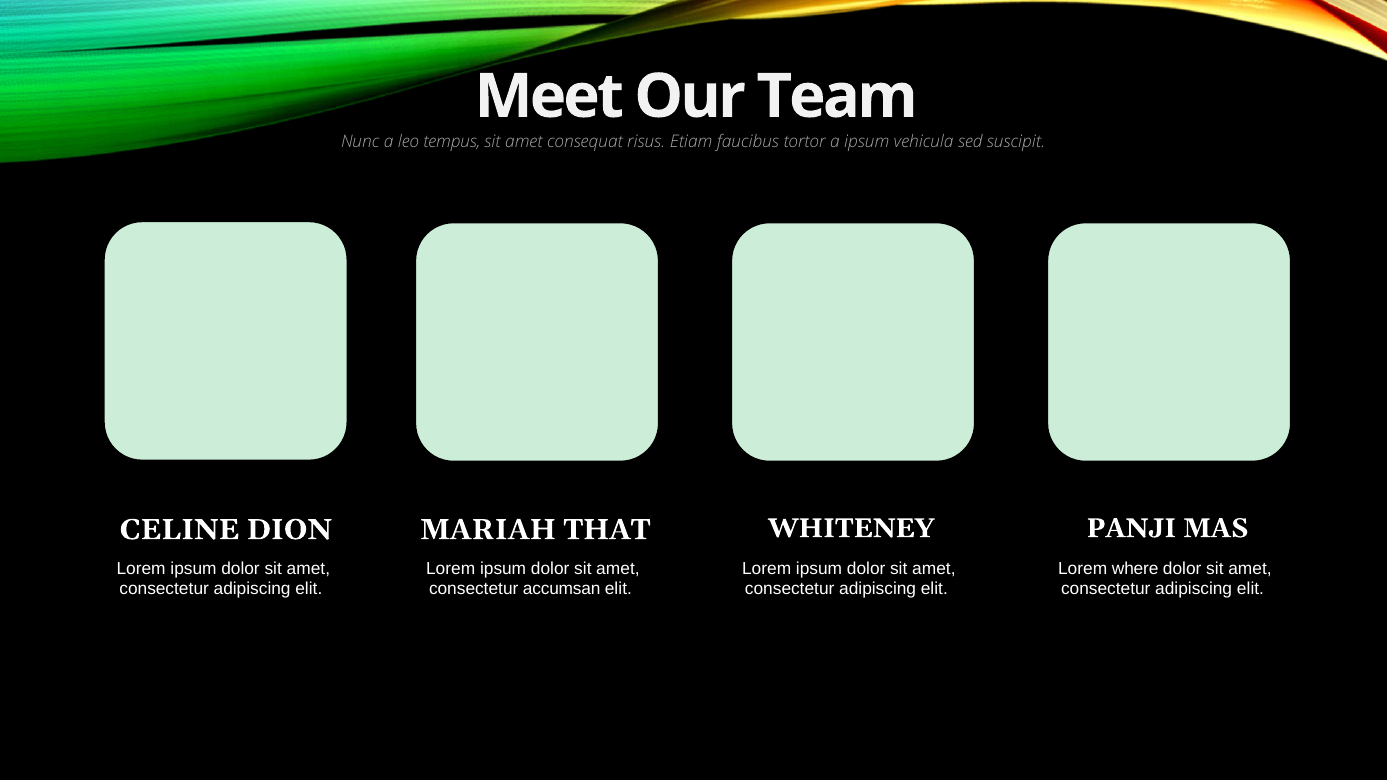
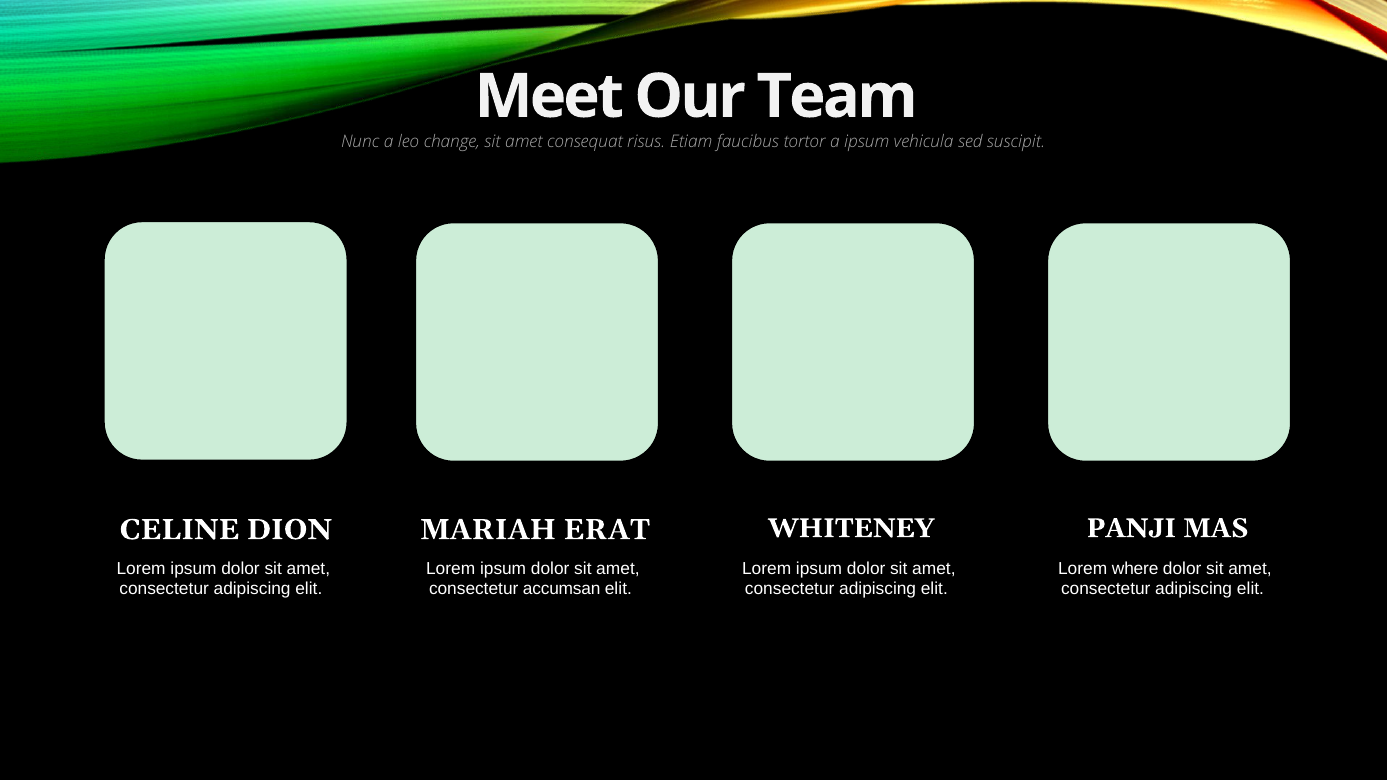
tempus: tempus -> change
THAT: THAT -> ERAT
